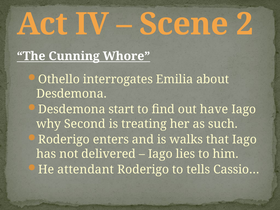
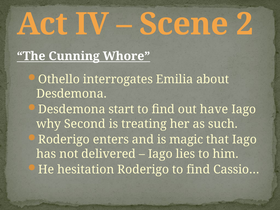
walks: walks -> magic
attendant: attendant -> hesitation
Roderigo to tells: tells -> find
